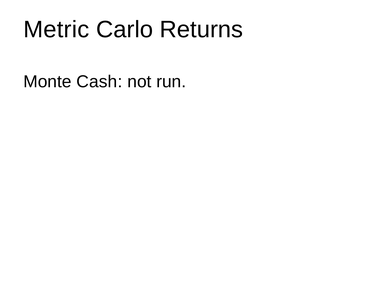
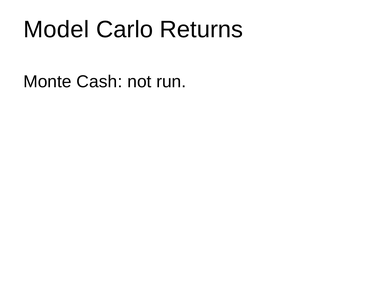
Metric: Metric -> Model
